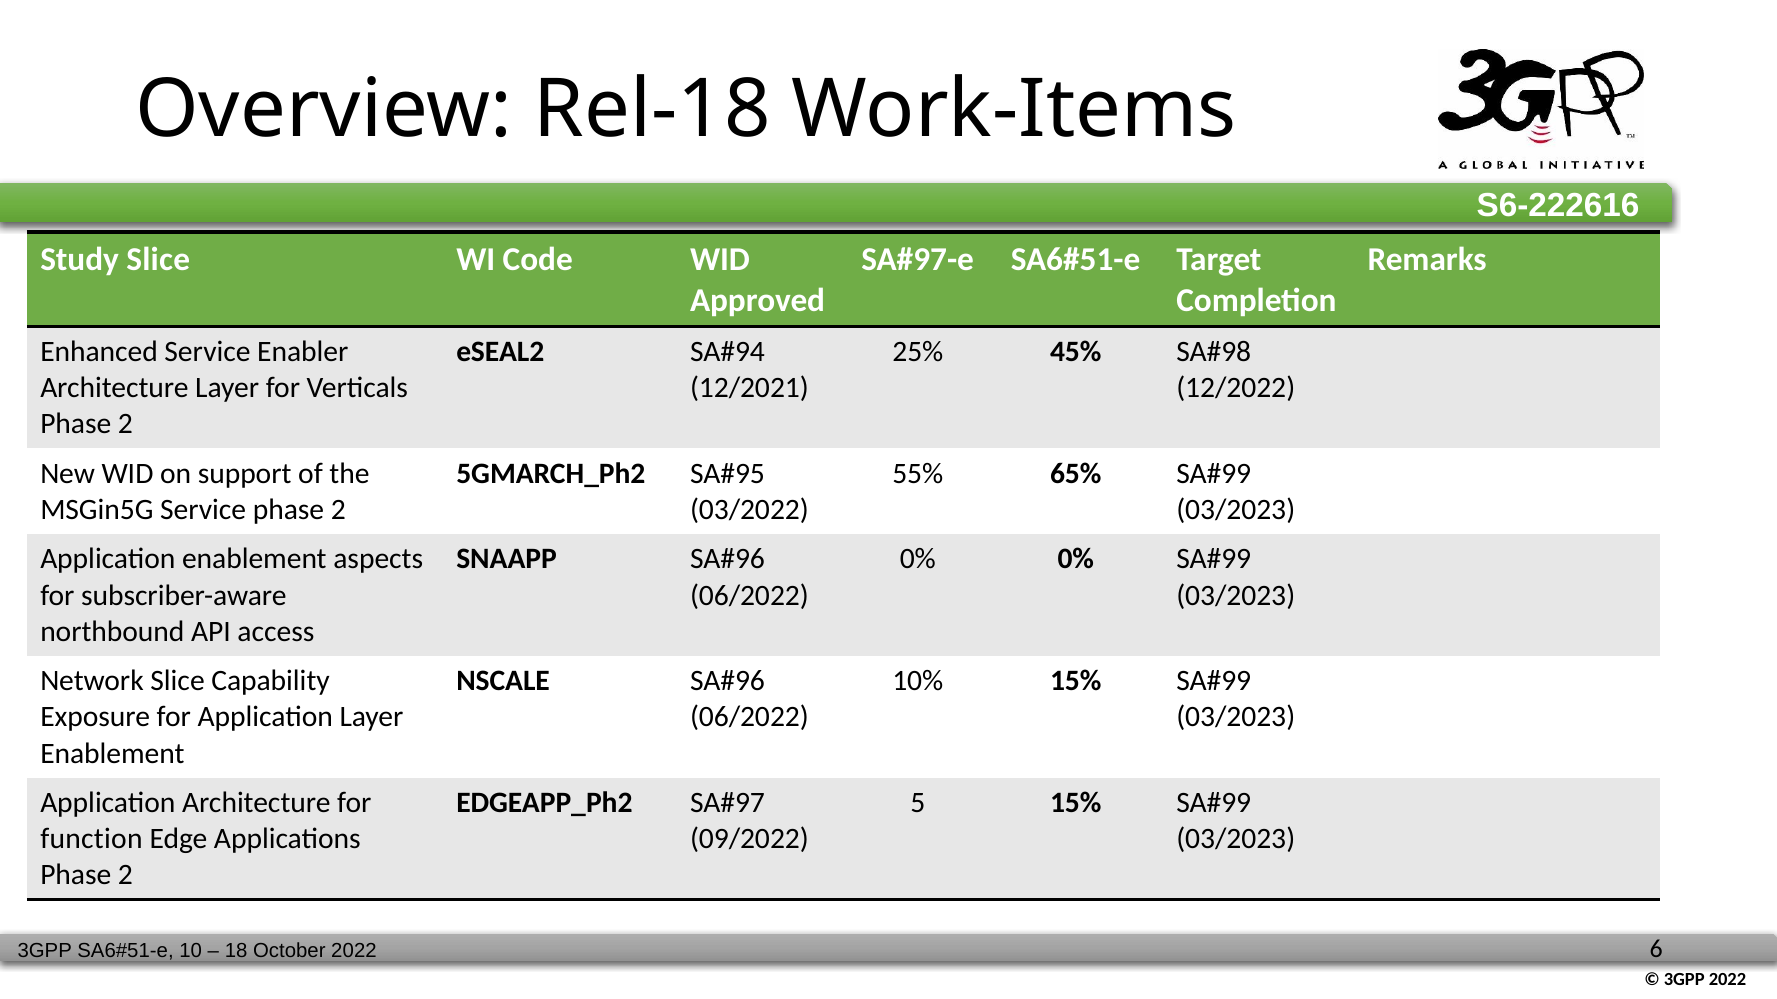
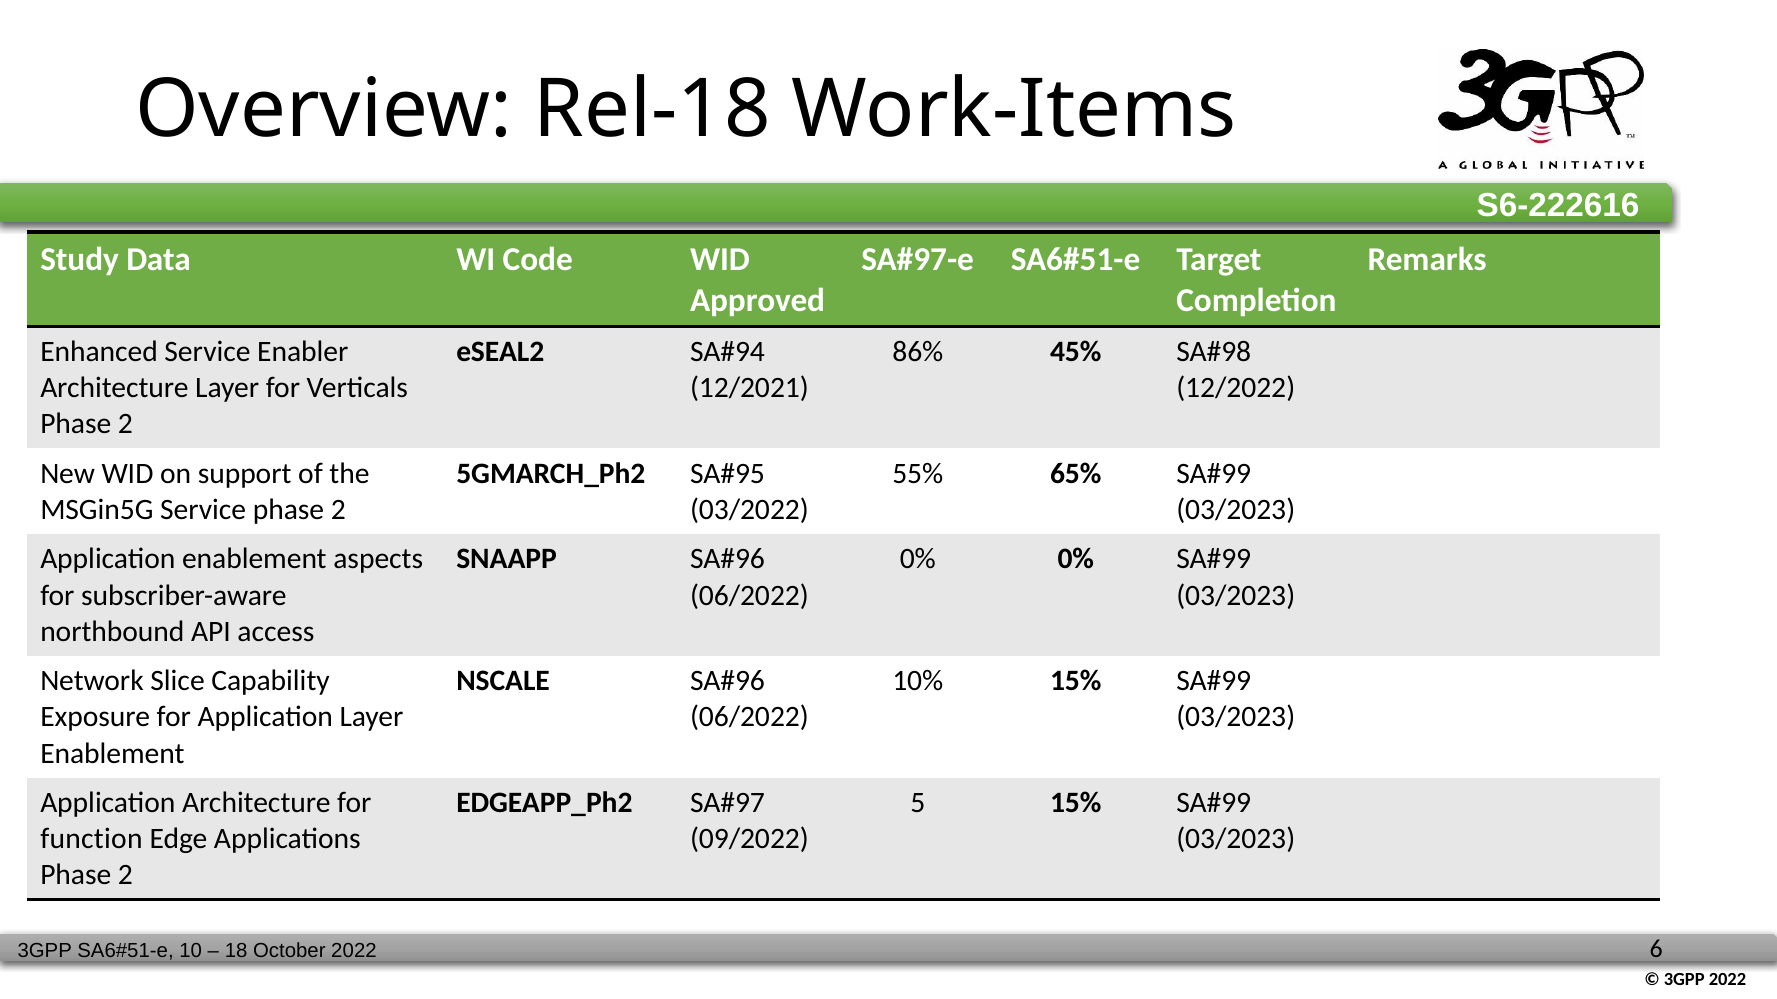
Study Slice: Slice -> Data
25%: 25% -> 86%
